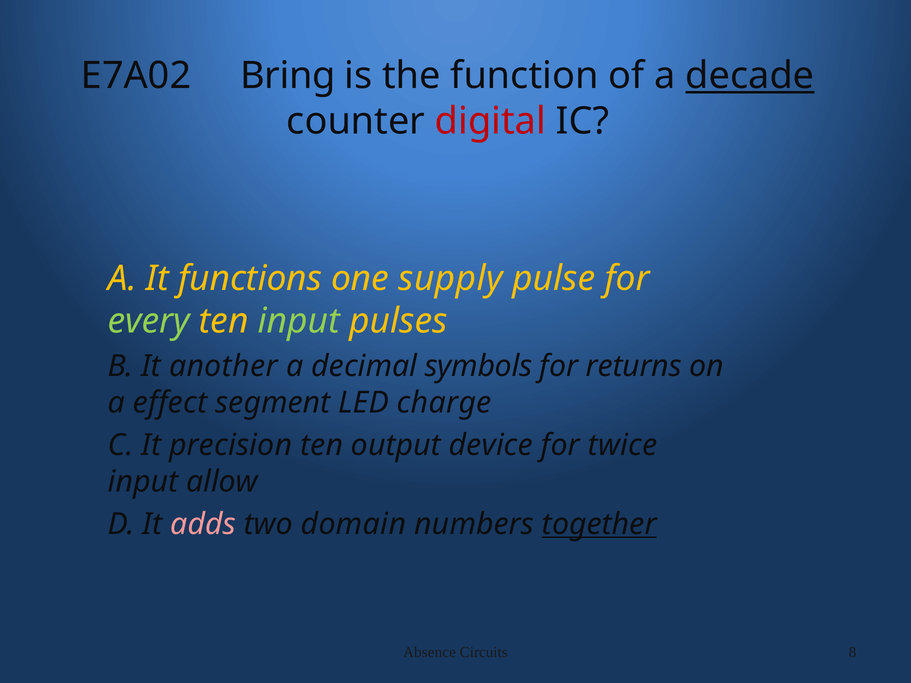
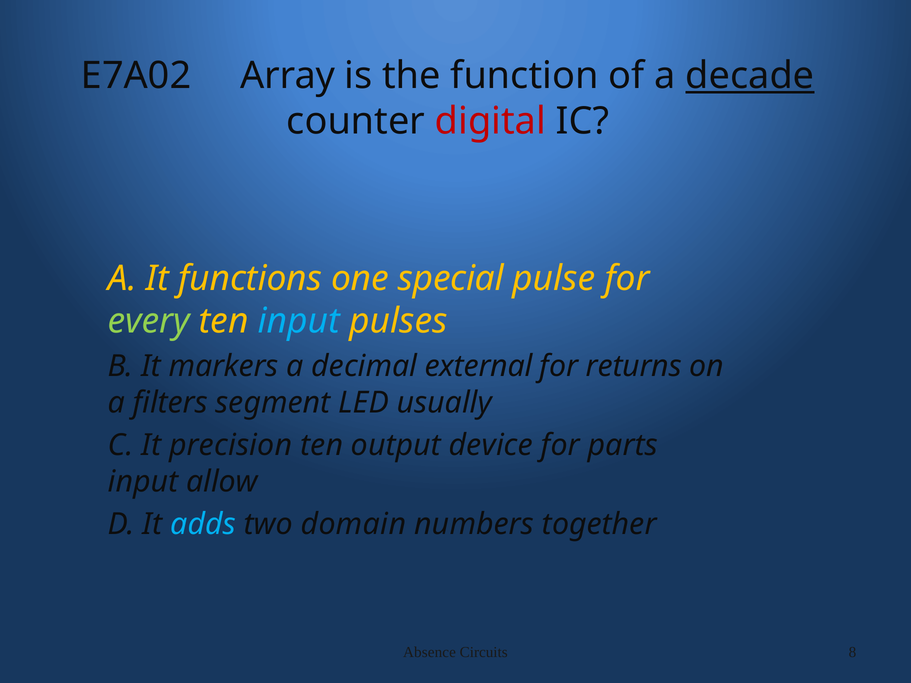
Bring: Bring -> Array
supply: supply -> special
input at (299, 321) colour: light green -> light blue
another: another -> markers
symbols: symbols -> external
effect: effect -> filters
charge: charge -> usually
twice: twice -> parts
adds colour: pink -> light blue
together underline: present -> none
